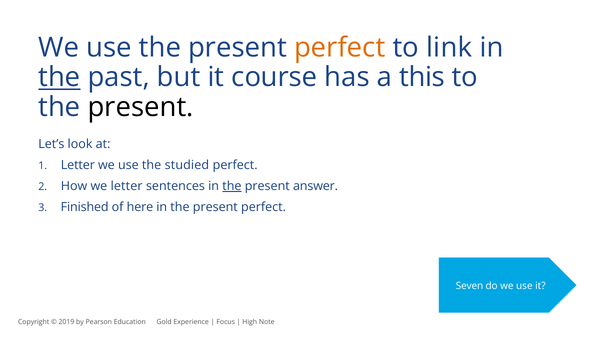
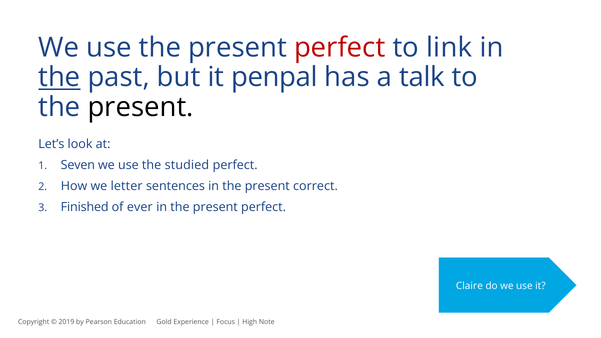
perfect at (340, 48) colour: orange -> red
course: course -> penpal
this: this -> talk
Letter at (78, 165): Letter -> Seven
the at (232, 186) underline: present -> none
answer: answer -> correct
here: here -> ever
Seven: Seven -> Claire
